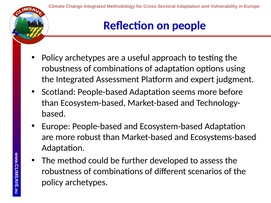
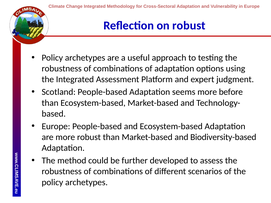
on people: people -> robust
Ecosystems-based: Ecosystems-based -> Biodiversity-based
